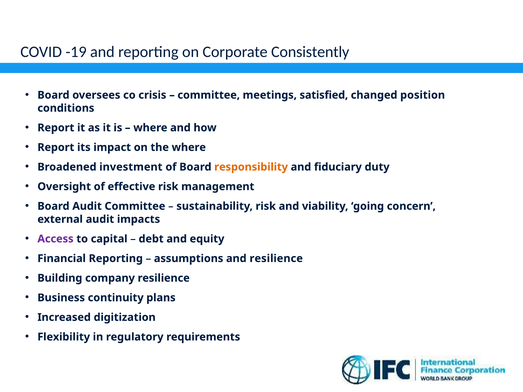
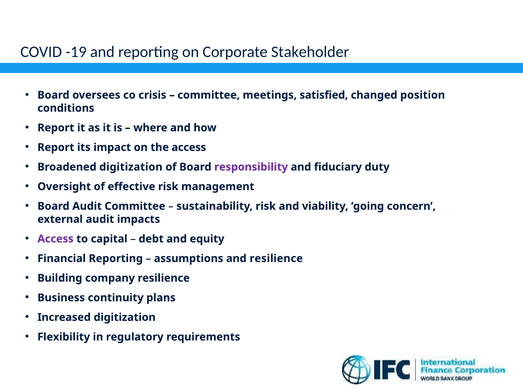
Consistently: Consistently -> Stakeholder
the where: where -> access
Broadened investment: investment -> digitization
responsibility colour: orange -> purple
